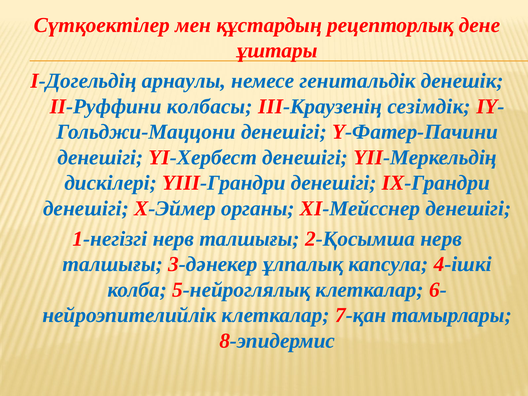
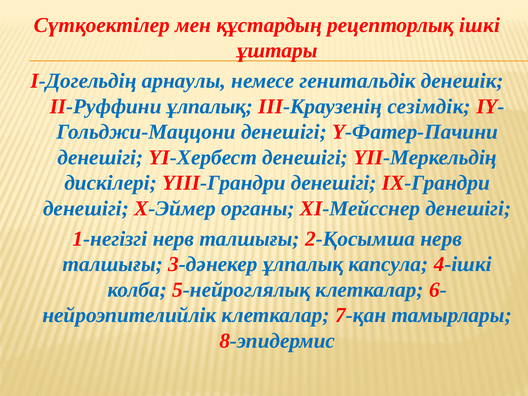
дене: дене -> ішкі
ІІ-Руффини колбасы: колбасы -> ұлпалық
